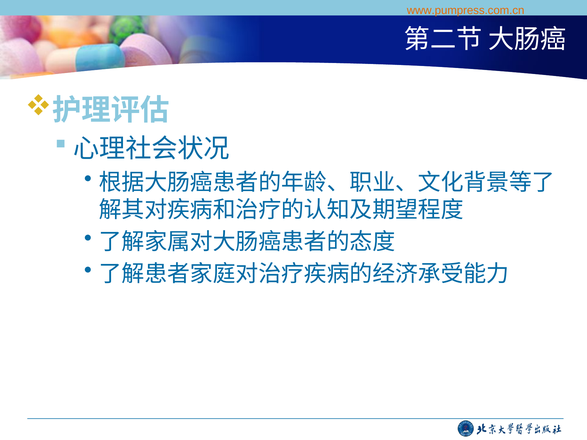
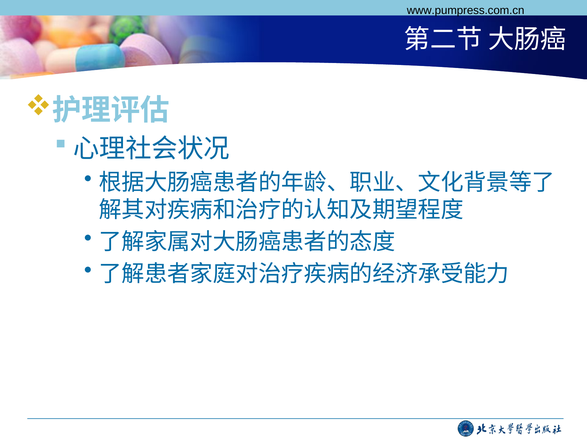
www.pumpress.com.cn colour: orange -> black
